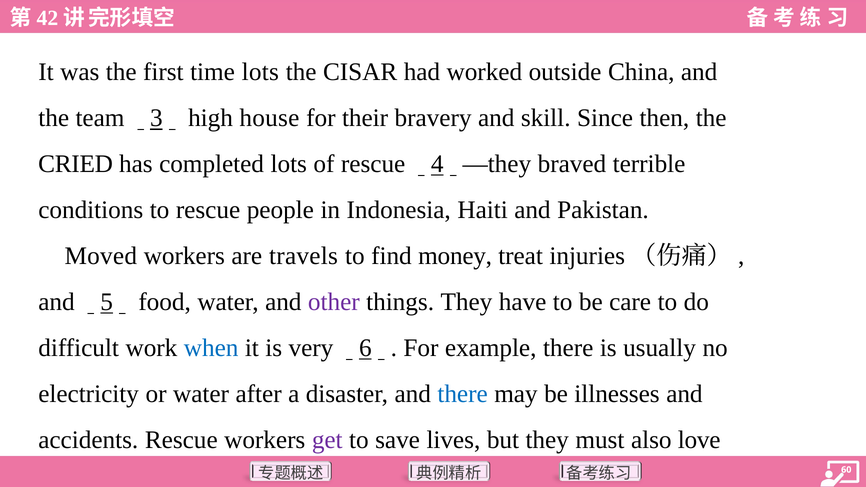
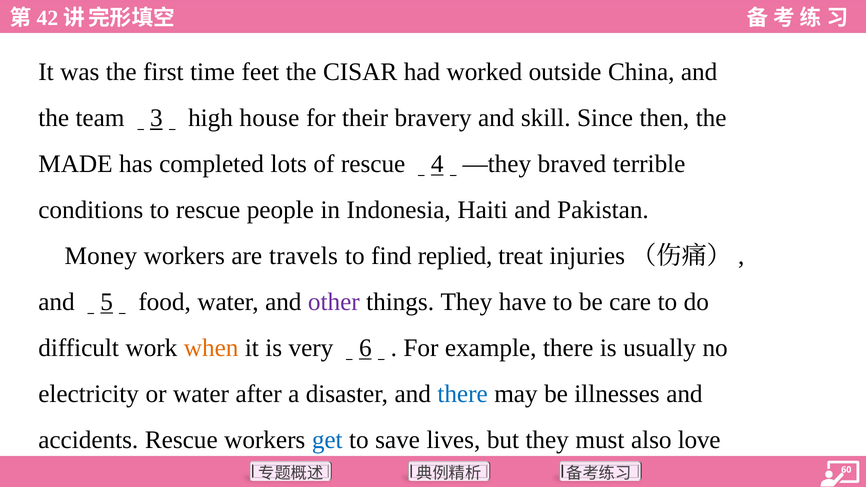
time lots: lots -> feet
CRIED: CRIED -> MADE
Moved: Moved -> Money
money: money -> replied
when colour: blue -> orange
get colour: purple -> blue
